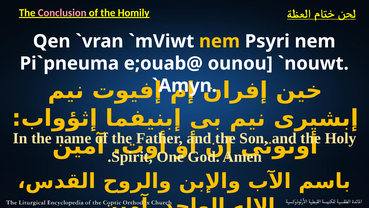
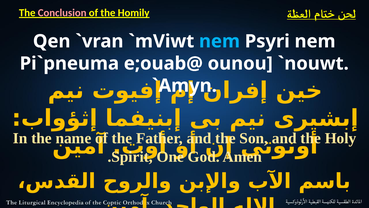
nem at (219, 41) colour: yellow -> light blue
